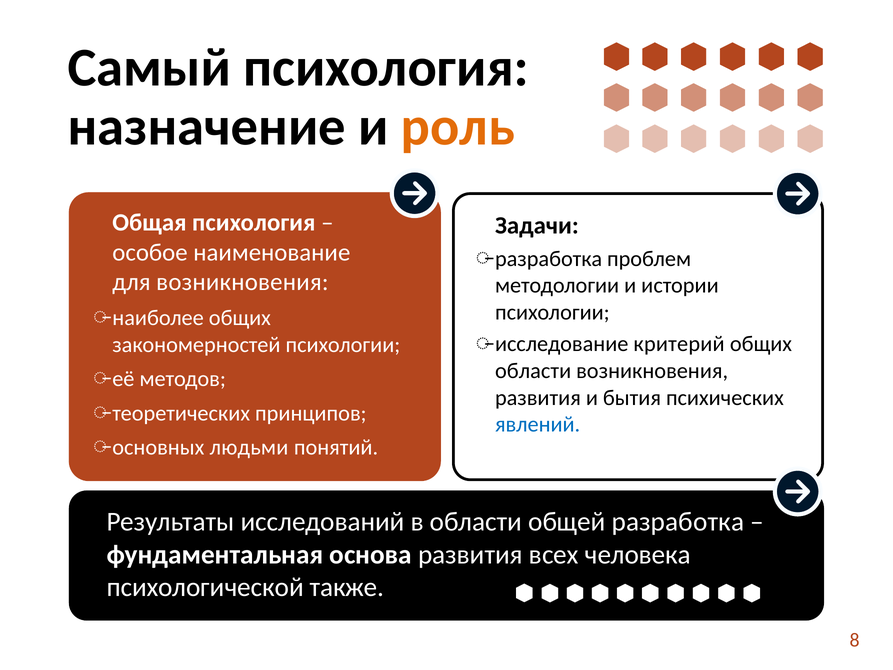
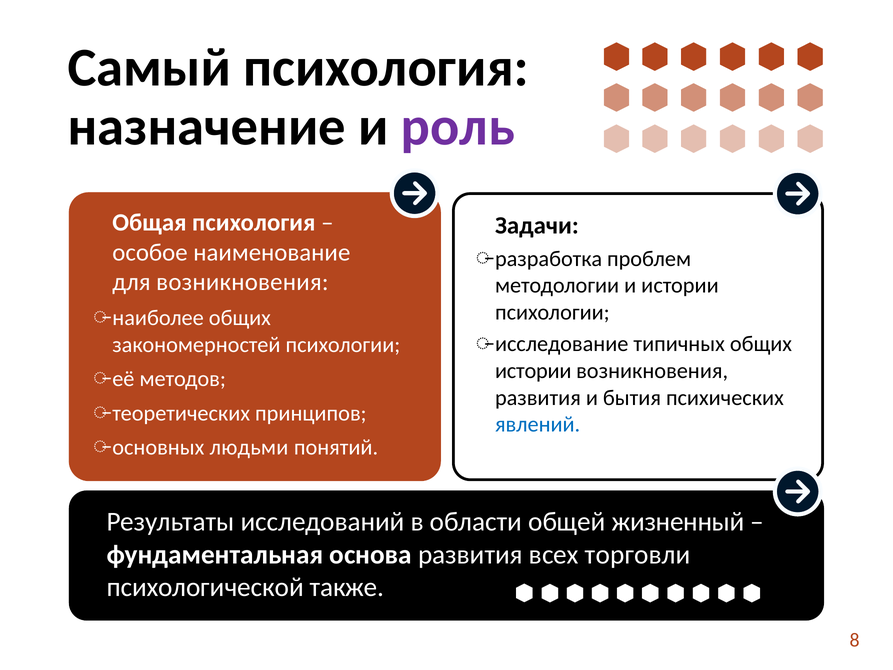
роль colour: orange -> purple
критерий: критерий -> типичных
области at (533, 371): области -> истории
разработка: разработка -> жизненный
человека: человека -> торговли
